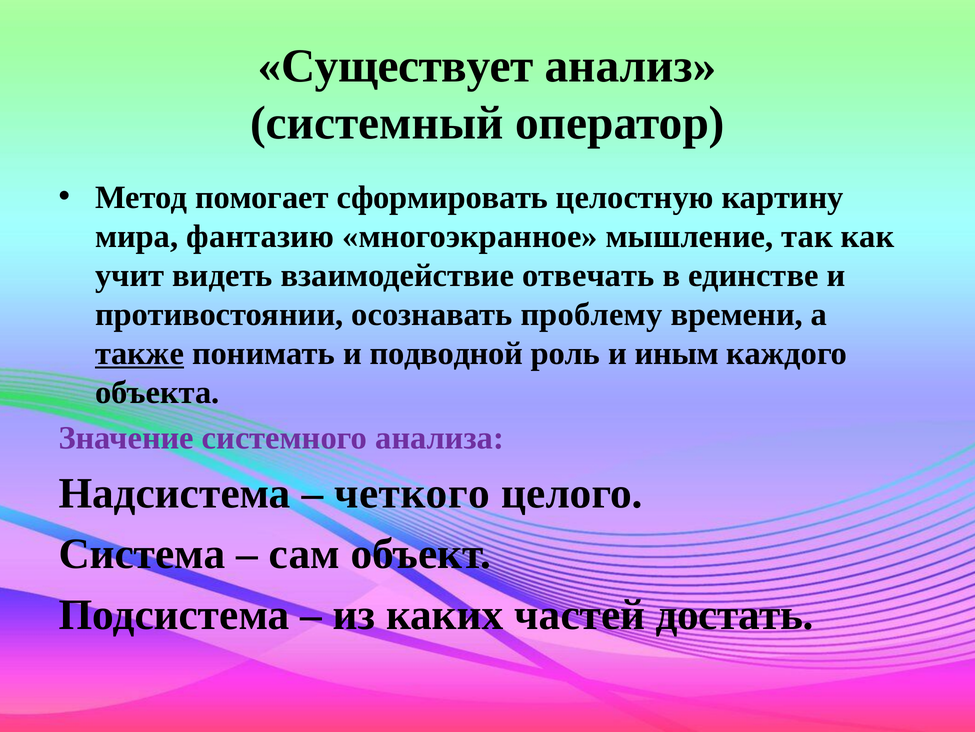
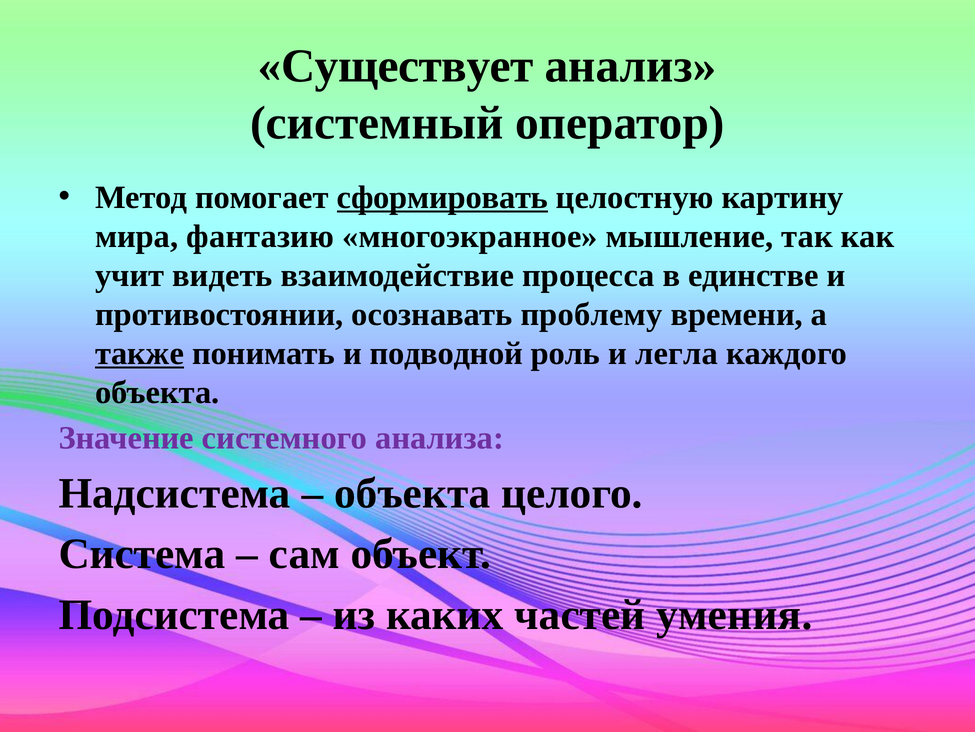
сформировать underline: none -> present
отвечать: отвечать -> процесса
иным: иным -> легла
четкого at (412, 493): четкого -> объекта
достать: достать -> умения
